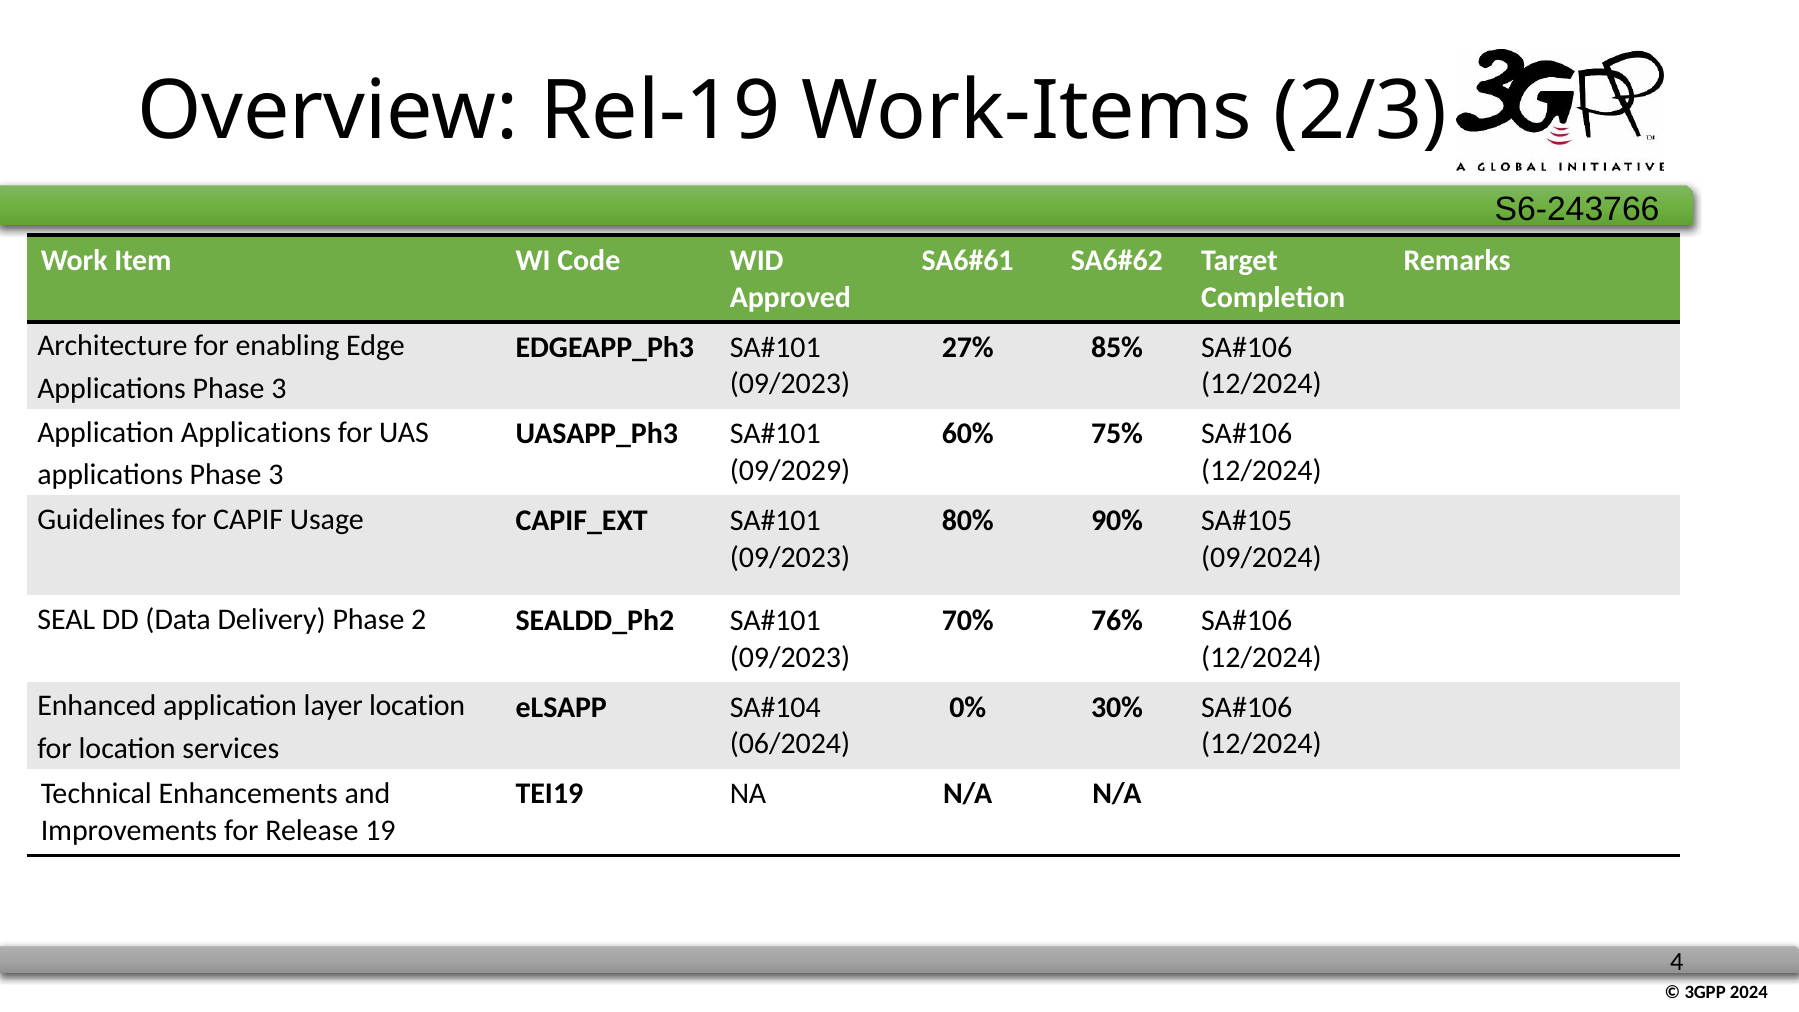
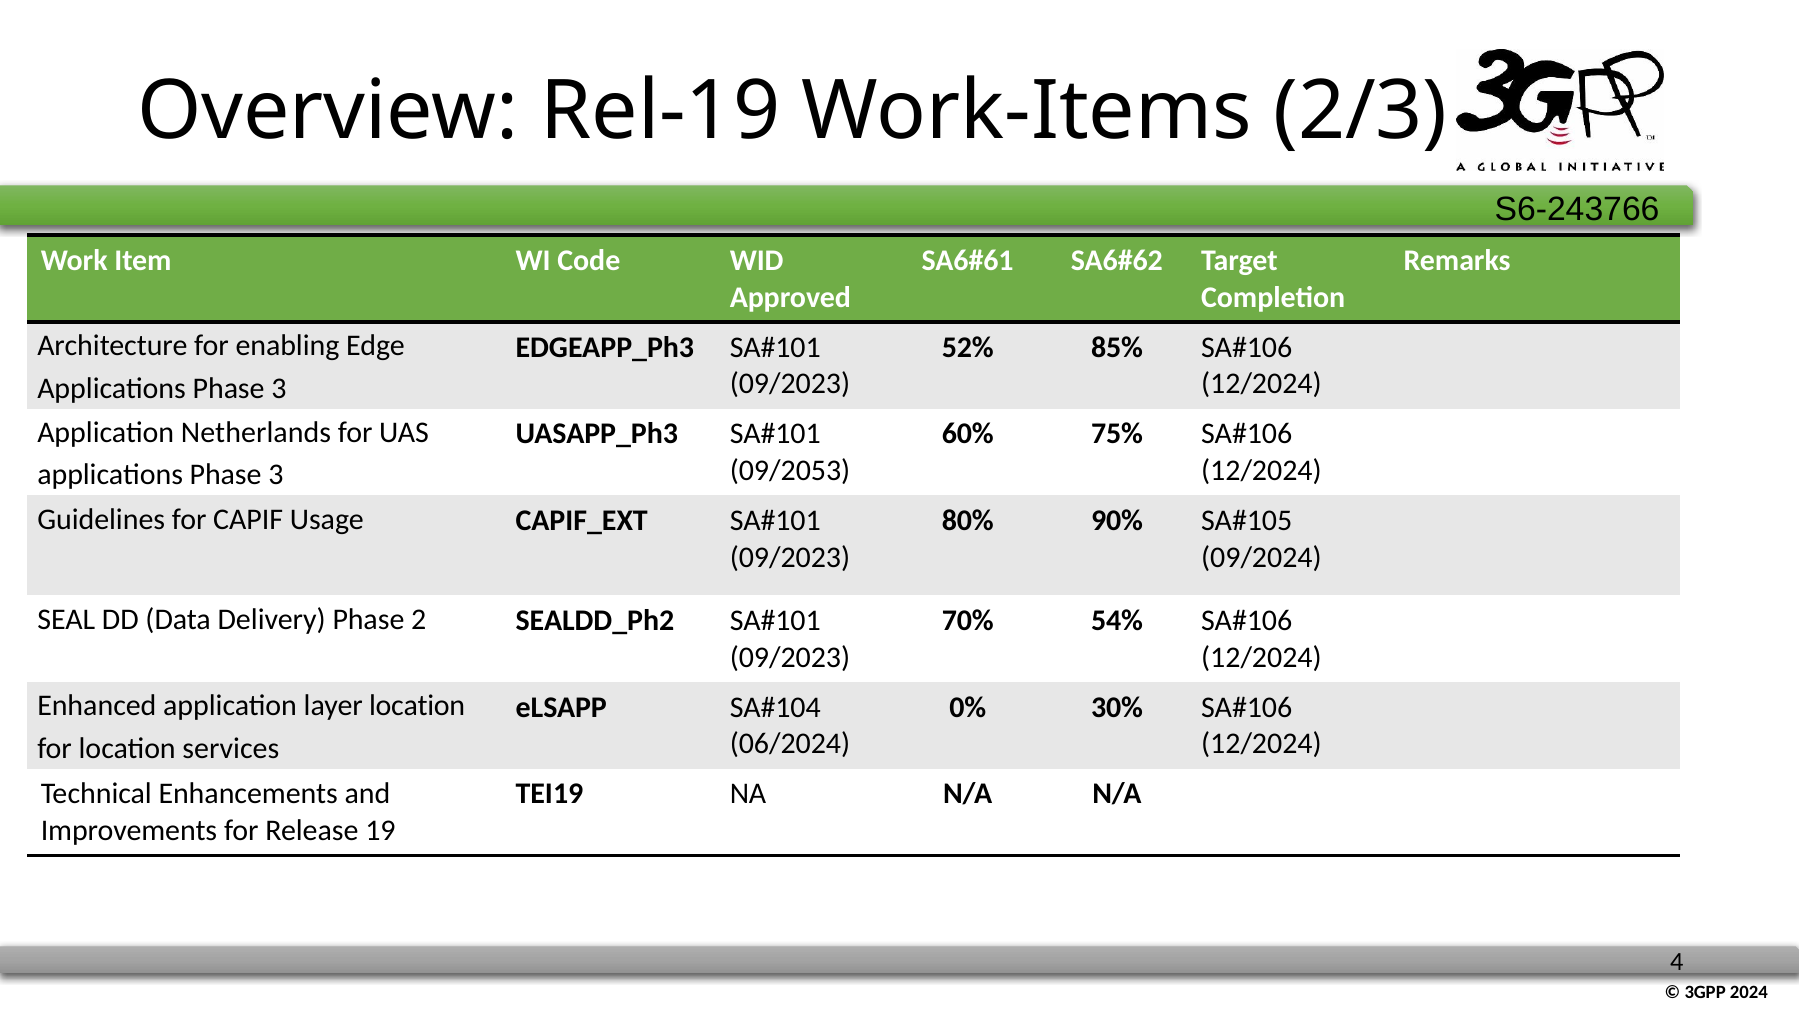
27%: 27% -> 52%
Application Applications: Applications -> Netherlands
09/2029: 09/2029 -> 09/2053
76%: 76% -> 54%
